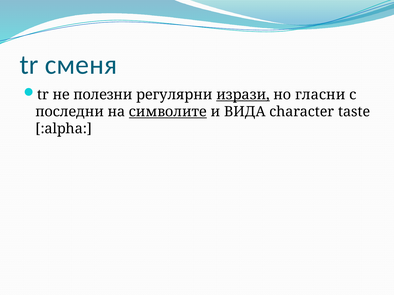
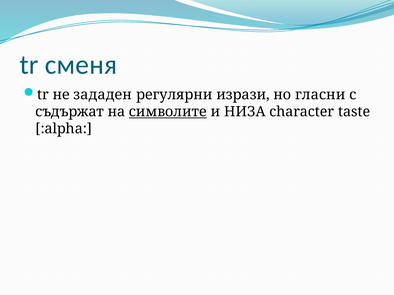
полезни: полезни -> зададен
изрази underline: present -> none
последни: последни -> съдържат
ВИДА: ВИДА -> НИЗА
